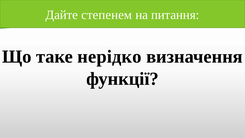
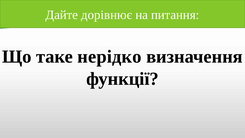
степенем: степенем -> дорівнює
